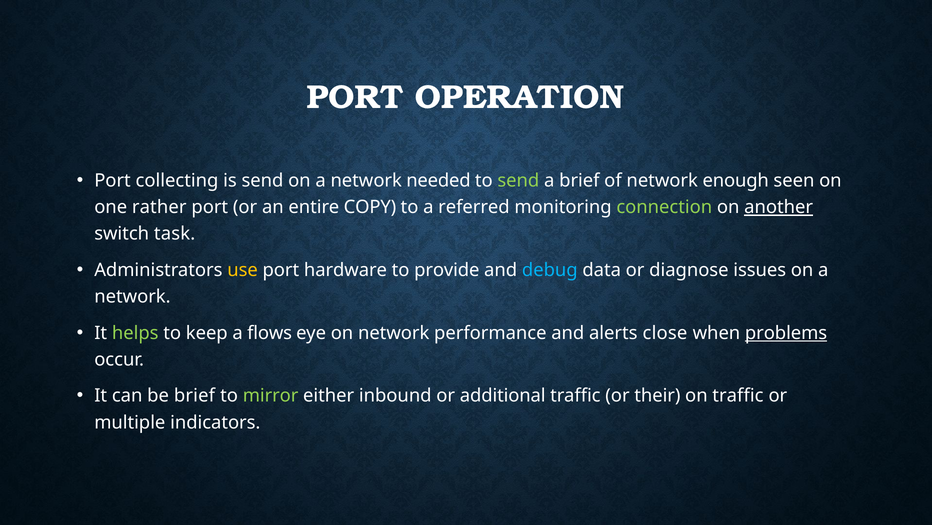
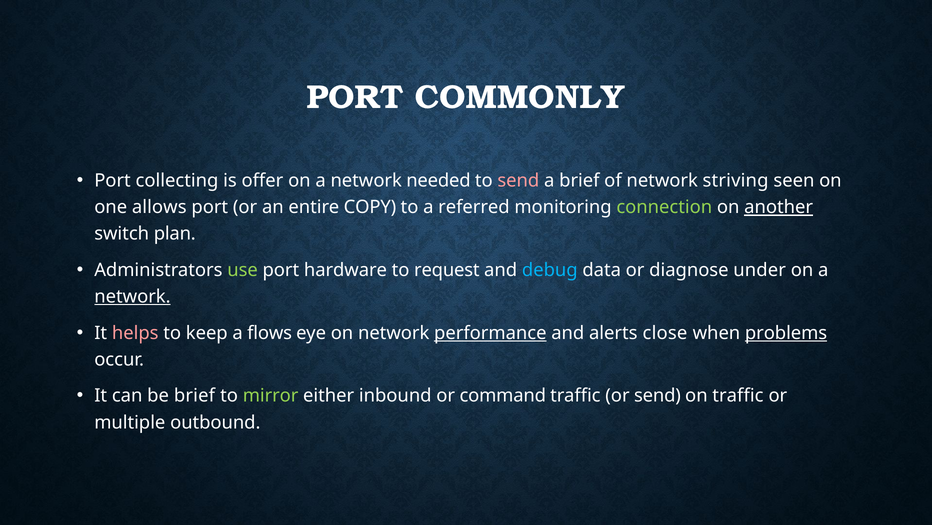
OPERATION: OPERATION -> COMMONLY
is send: send -> offer
send at (518, 180) colour: light green -> pink
enough: enough -> striving
rather: rather -> allows
task: task -> plan
use colour: yellow -> light green
provide: provide -> request
issues: issues -> under
network at (132, 296) underline: none -> present
helps colour: light green -> pink
performance underline: none -> present
additional: additional -> command
or their: their -> send
indicators: indicators -> outbound
